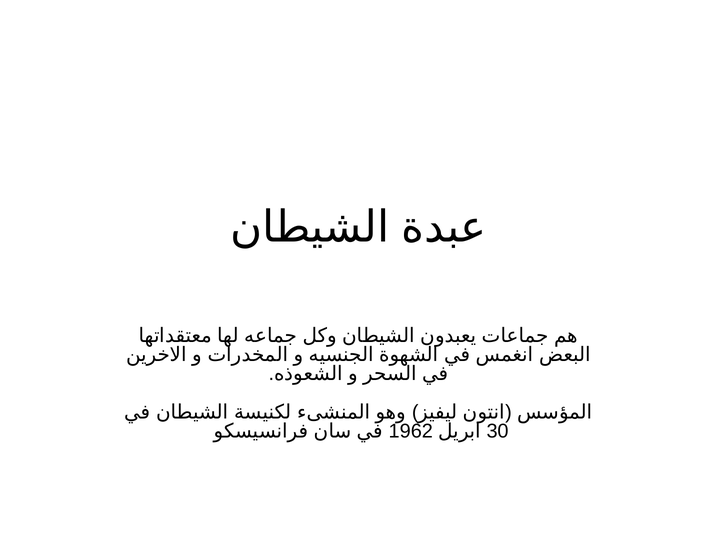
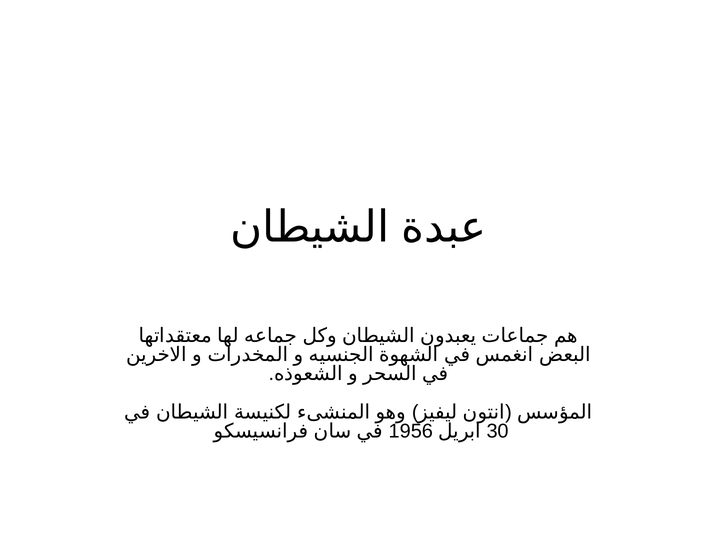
1962: 1962 -> 1956
